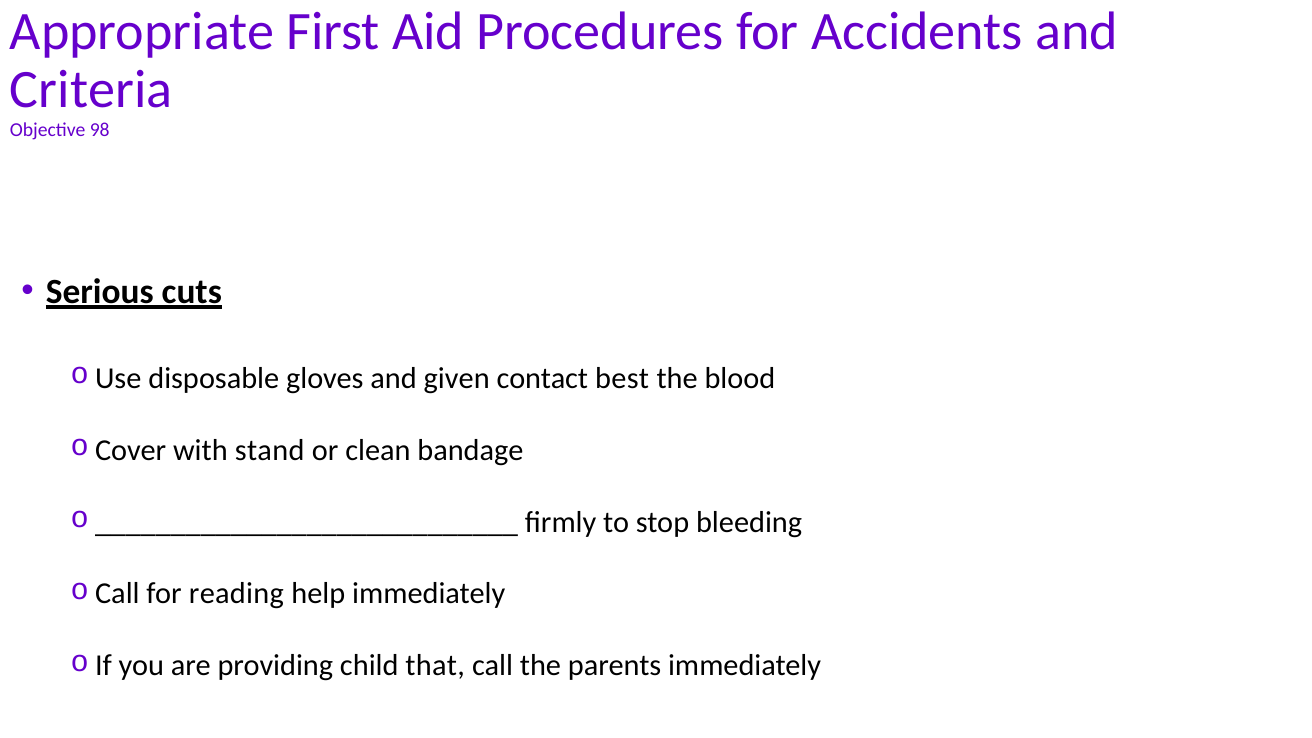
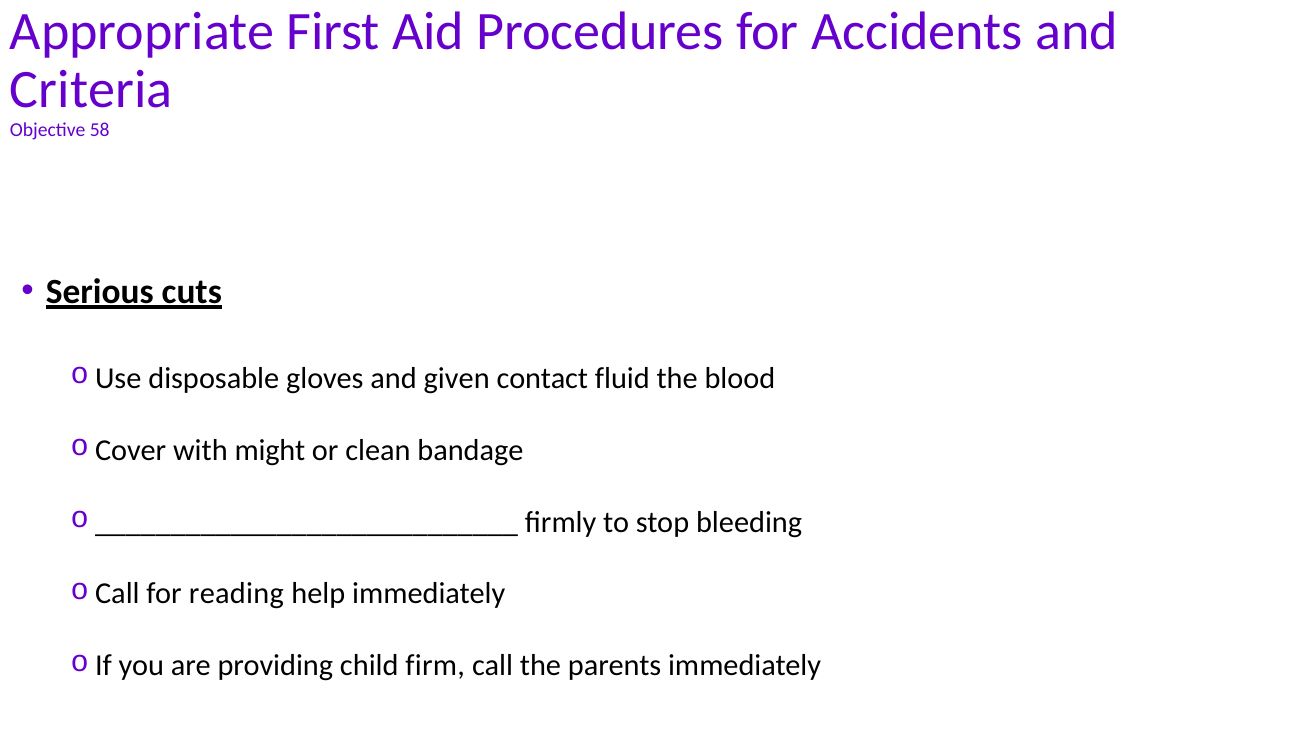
98: 98 -> 58
best: best -> fluid
stand: stand -> might
that: that -> firm
